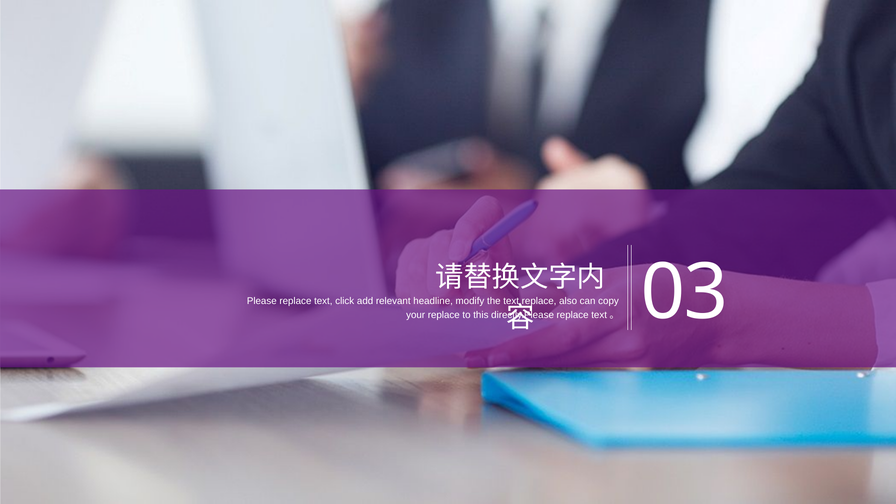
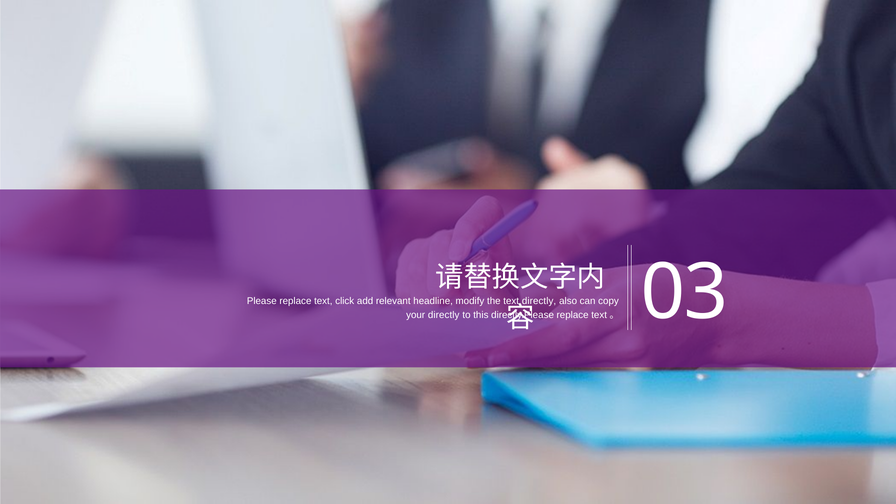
text replace: replace -> directly
your replace: replace -> directly
